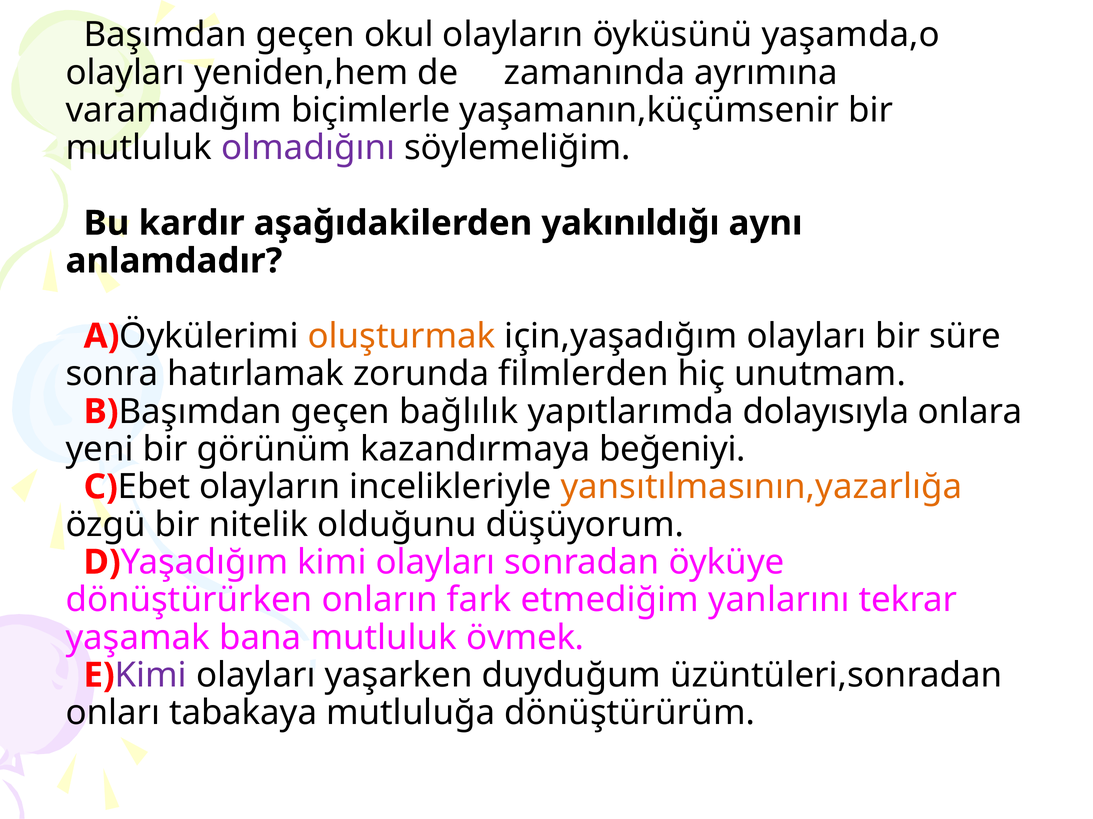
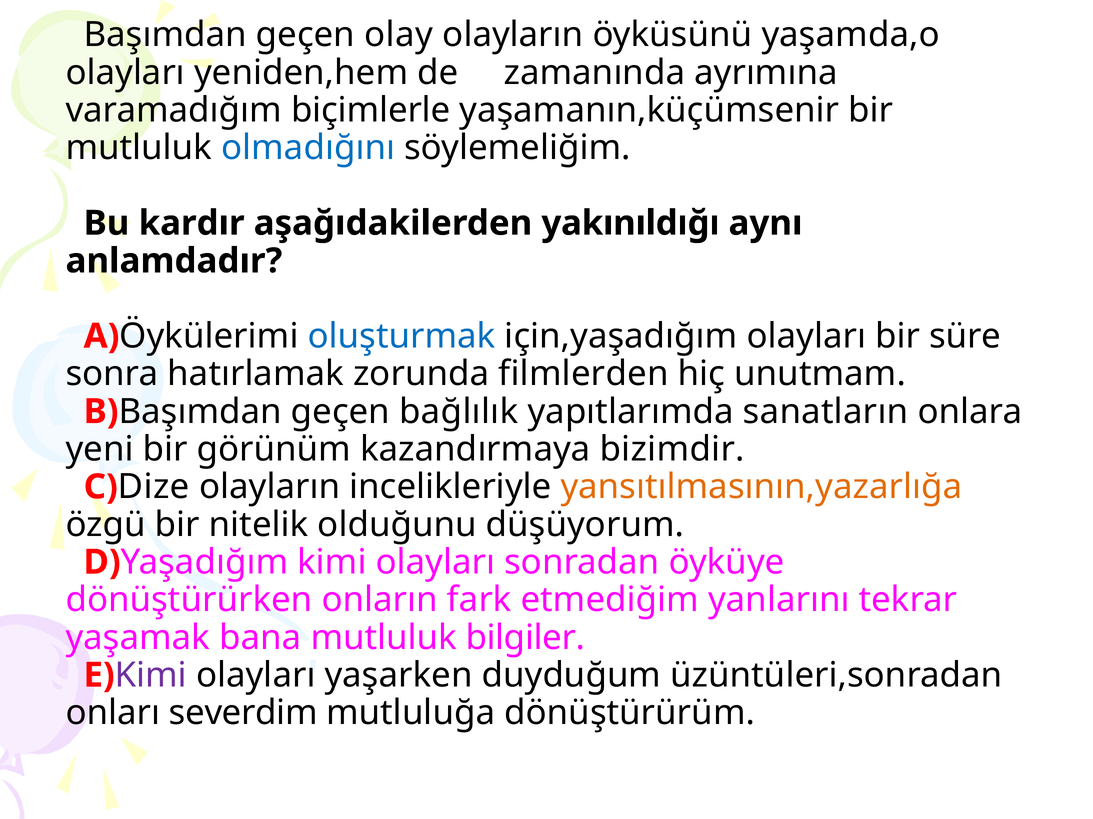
okul: okul -> olay
olmadığını colour: purple -> blue
oluşturmak colour: orange -> blue
dolayısıyla: dolayısıyla -> sanatların
beğeniyi: beğeniyi -> bizimdir
Ebet: Ebet -> Dize
övmek: övmek -> bilgiler
tabakaya: tabakaya -> severdim
